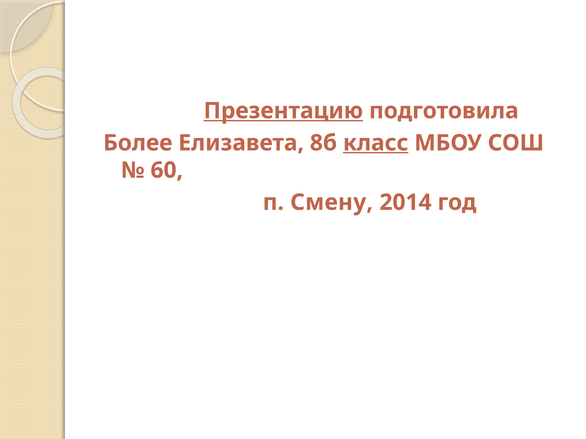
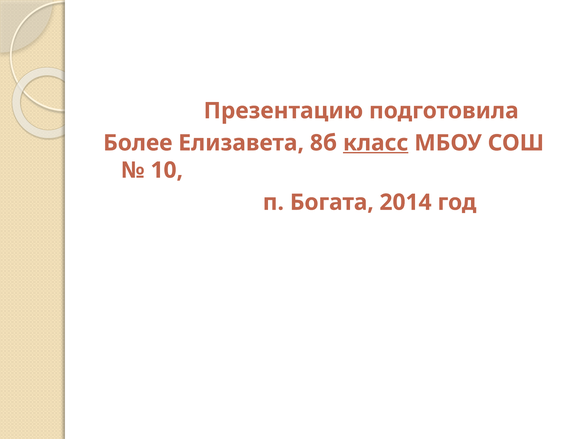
Презентацию underline: present -> none
60: 60 -> 10
Смену: Смену -> Богата
